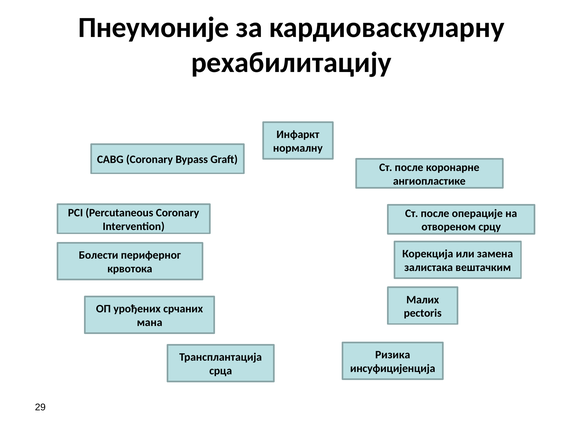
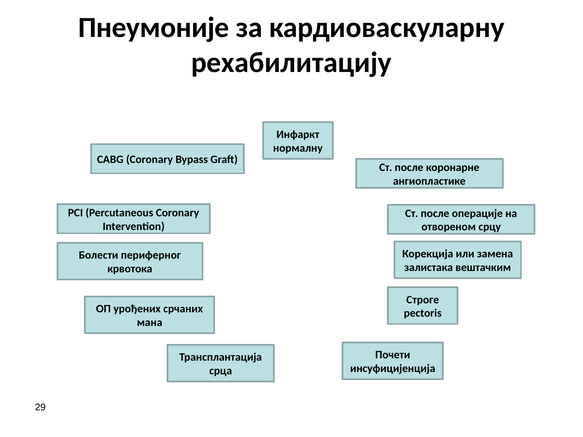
Малих: Малих -> Строге
Ризика: Ризика -> Почети
